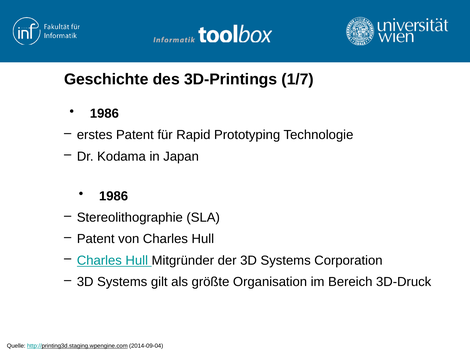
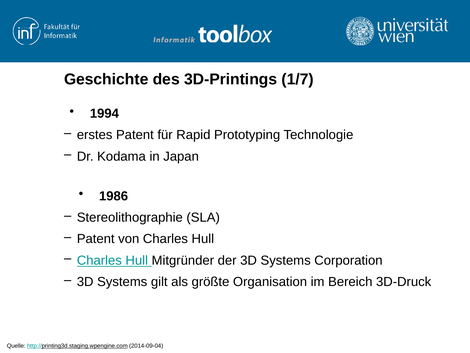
1986 at (104, 113): 1986 -> 1994
